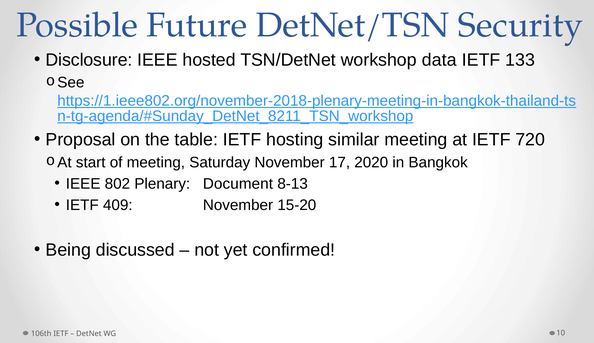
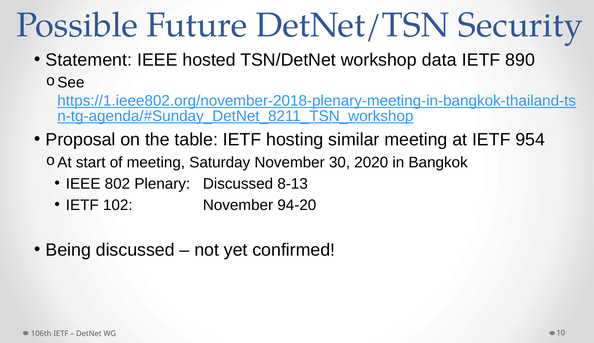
Disclosure: Disclosure -> Statement
133: 133 -> 890
720: 720 -> 954
17: 17 -> 30
Plenary Document: Document -> Discussed
409: 409 -> 102
15-20: 15-20 -> 94-20
